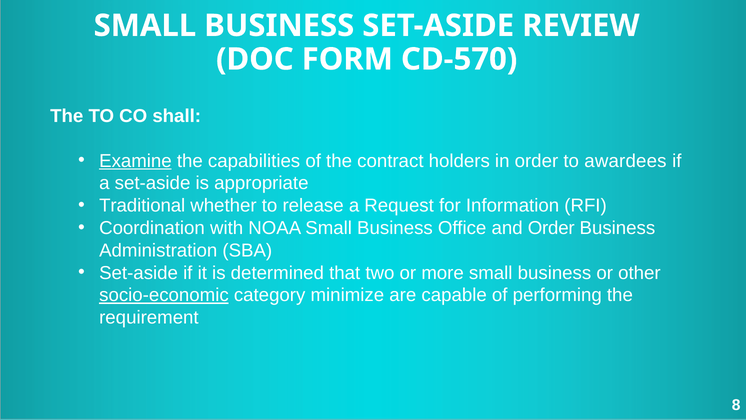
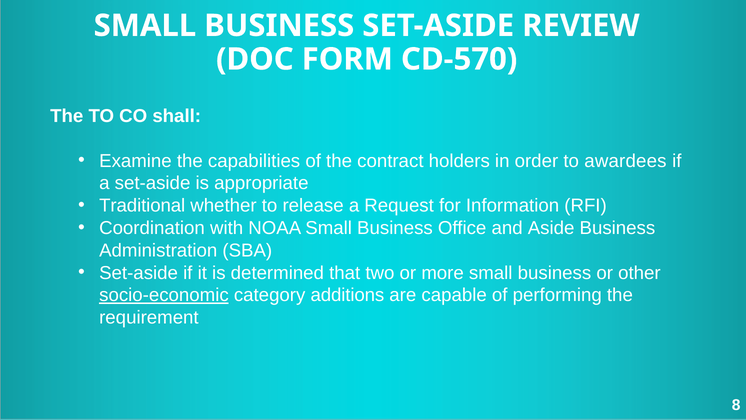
Examine underline: present -> none
and Order: Order -> Aside
minimize: minimize -> additions
